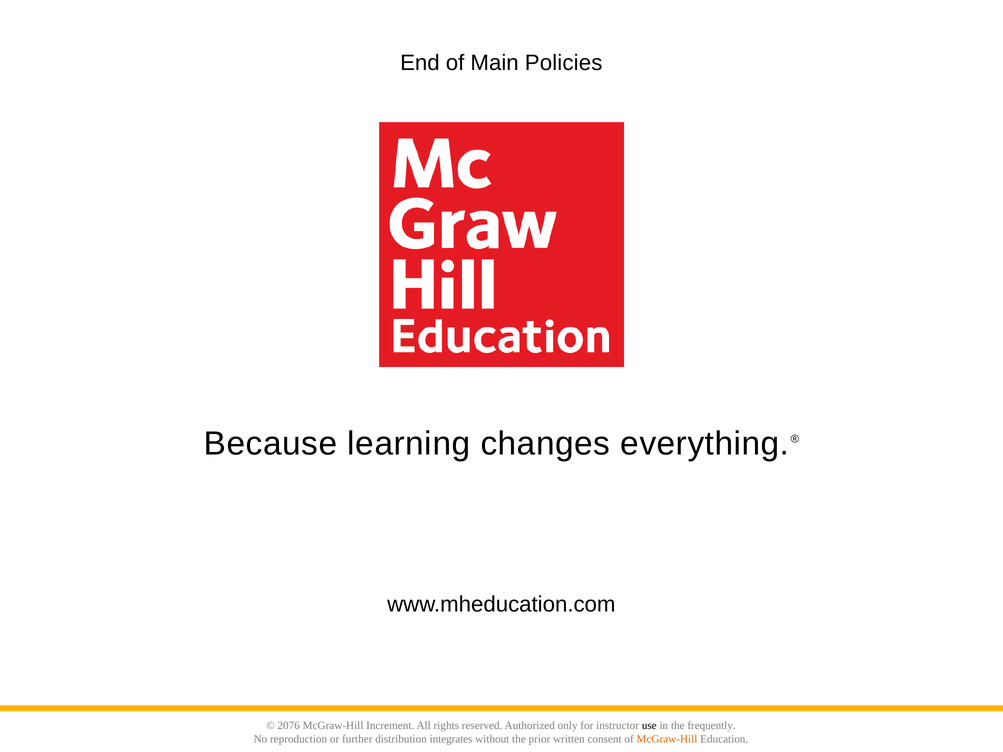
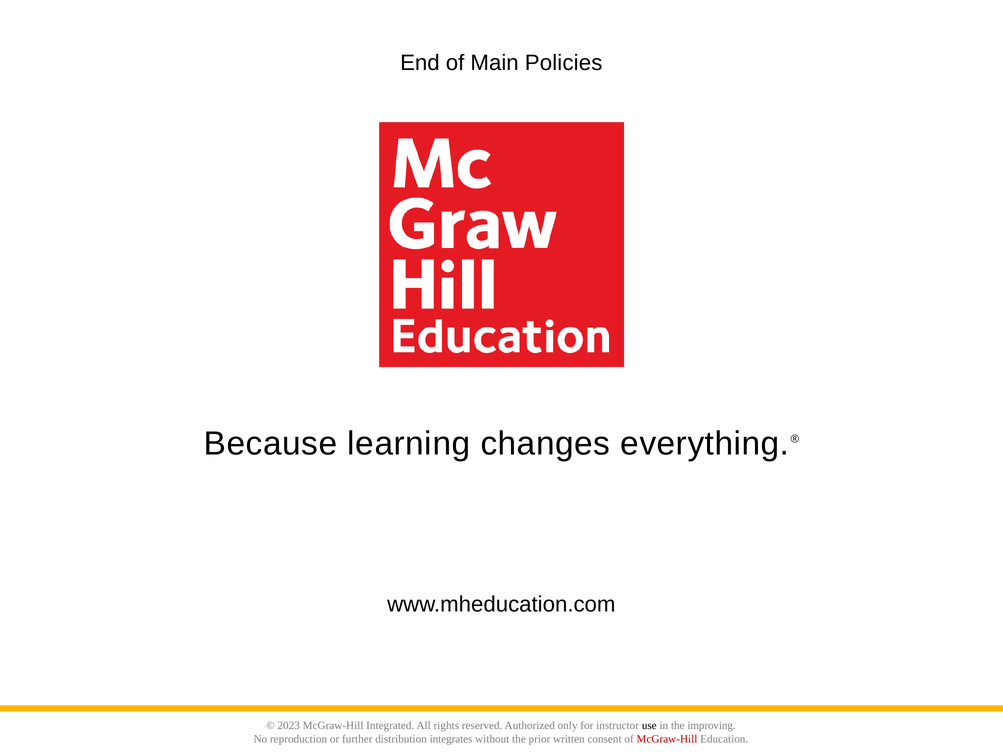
2076: 2076 -> 2023
Increment: Increment -> Integrated
frequently: frequently -> improving
McGraw-Hill at (667, 739) colour: orange -> red
